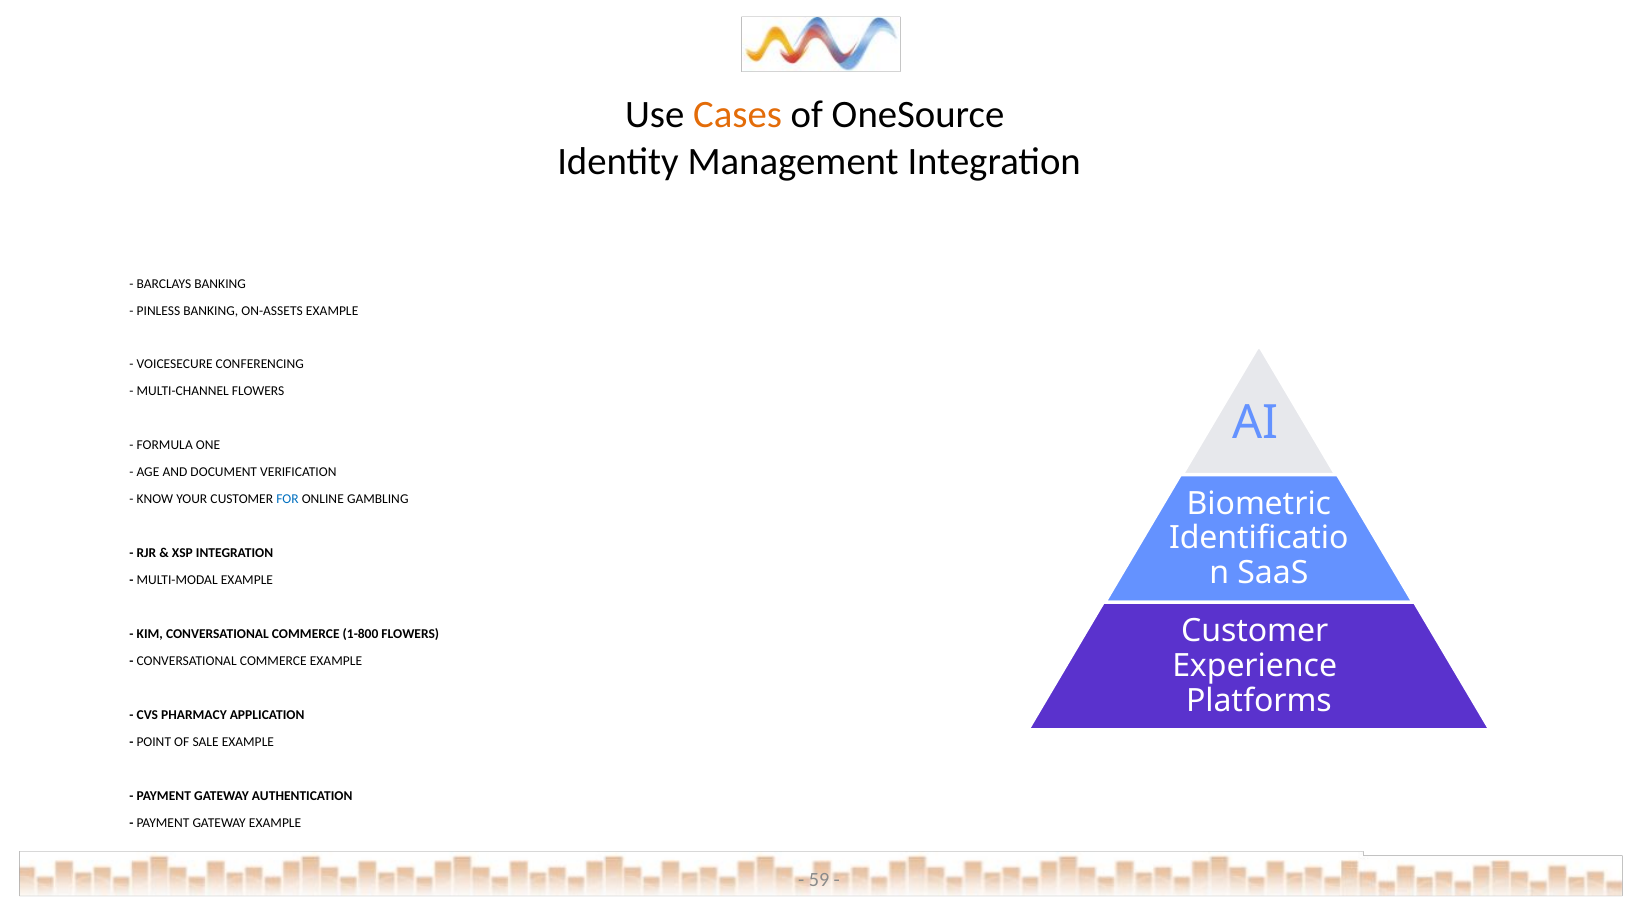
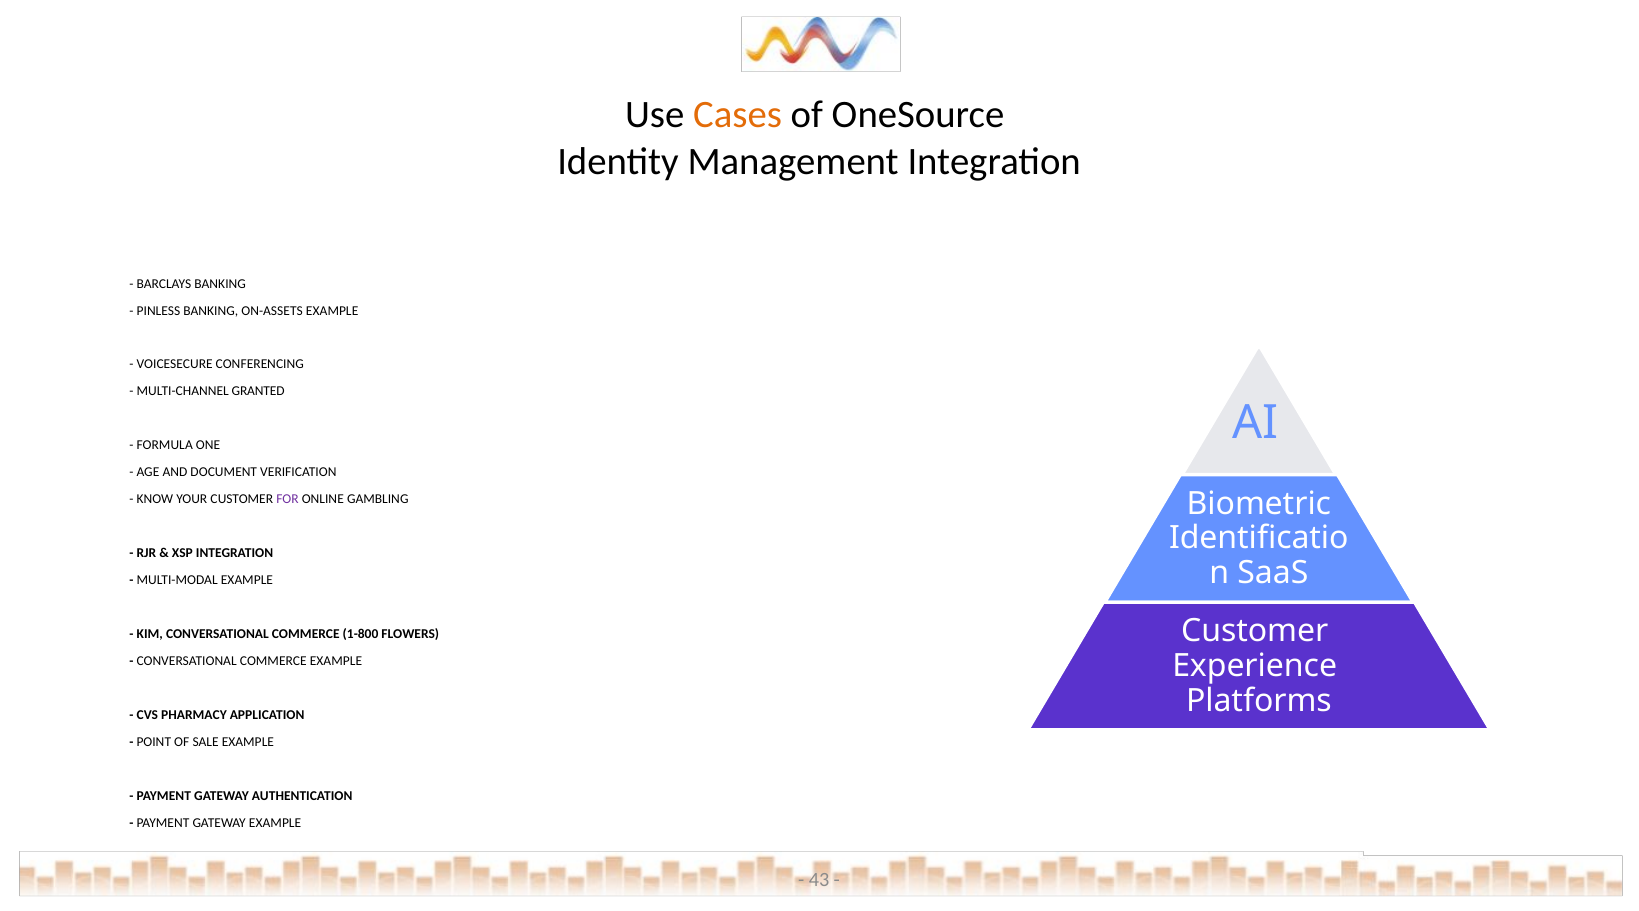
MULTI-CHANNEL FLOWERS: FLOWERS -> GRANTED
FOR colour: blue -> purple
59: 59 -> 43
